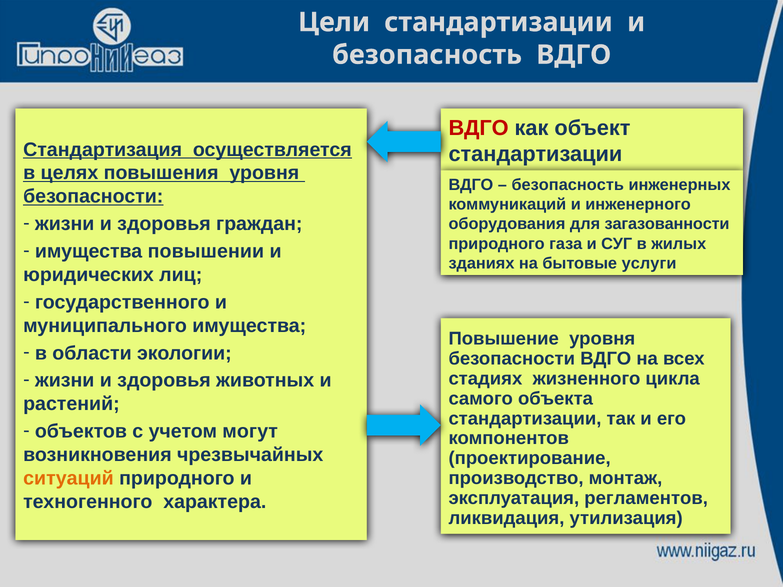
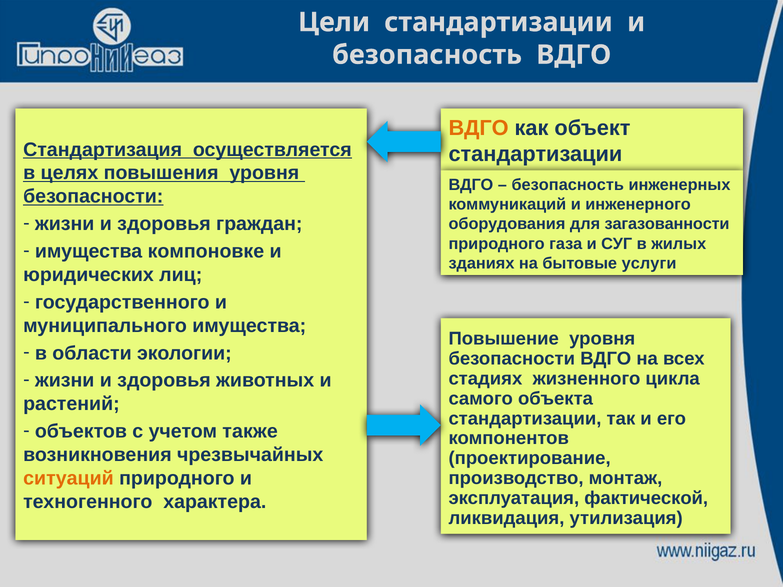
ВДГО at (479, 128) colour: red -> orange
повышении: повышении -> компоновке
могут: могут -> также
регламентов: регламентов -> фактической
